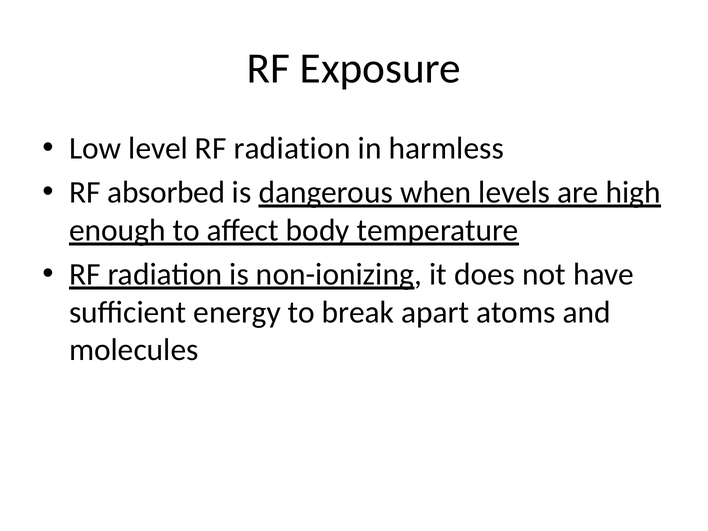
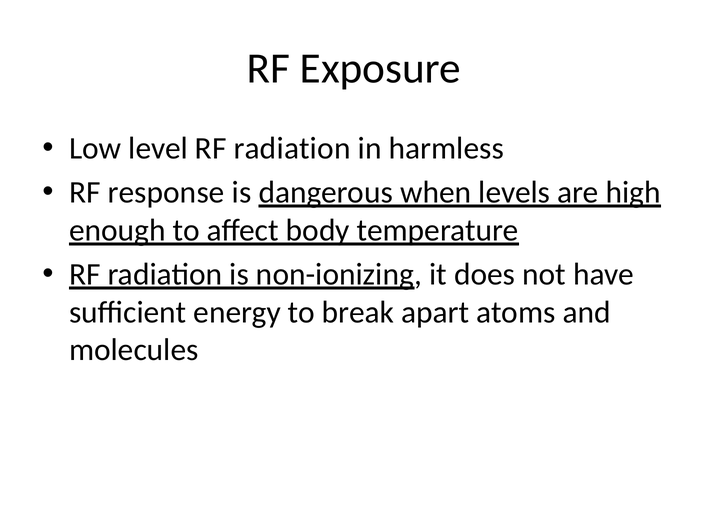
absorbed: absorbed -> response
